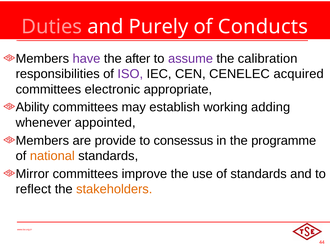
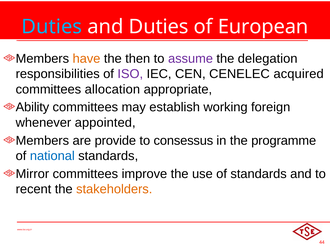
Duties at (52, 27) colour: pink -> light blue
and Purely: Purely -> Duties
Conducts: Conducts -> European
have colour: purple -> orange
after: after -> then
calibration: calibration -> delegation
electronic: electronic -> allocation
adding: adding -> foreign
national colour: orange -> blue
reflect: reflect -> recent
